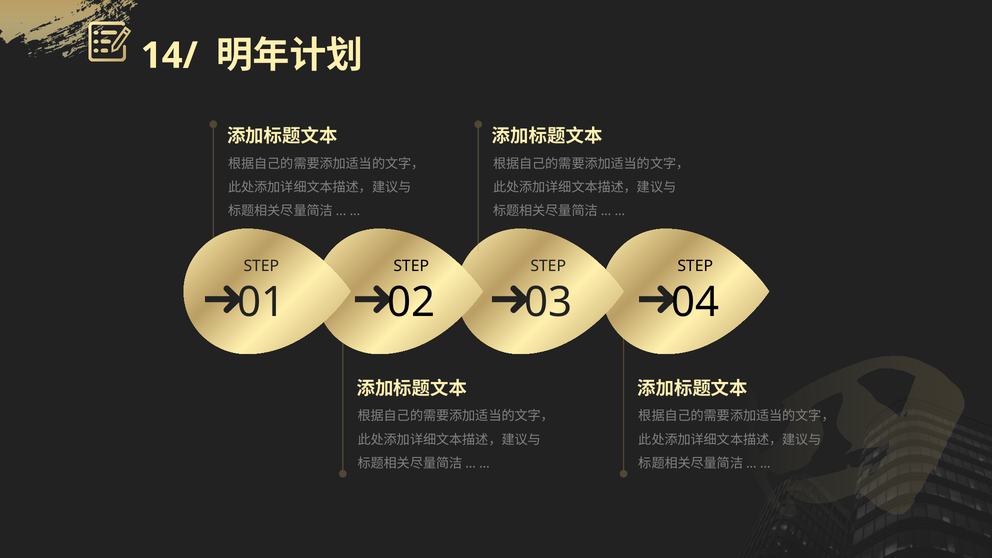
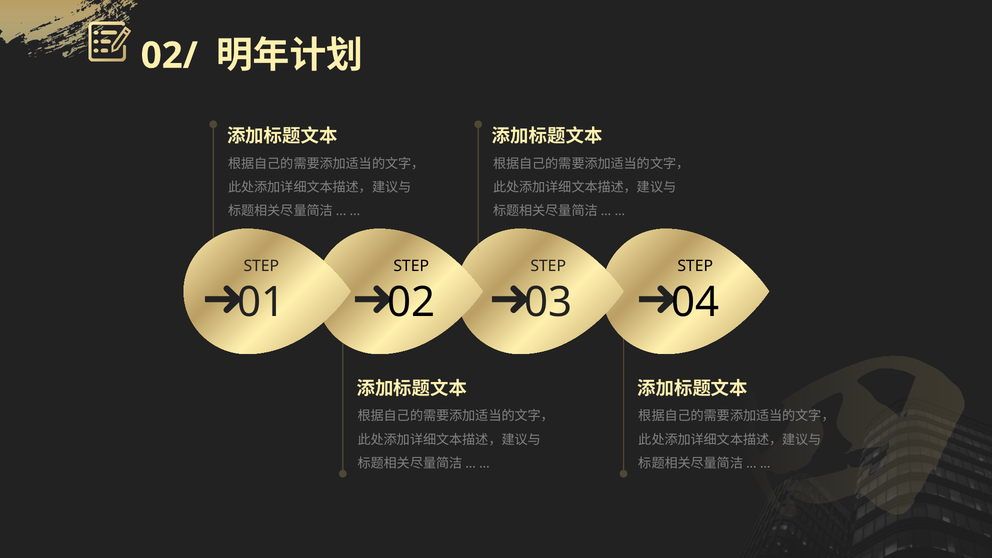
14/: 14/ -> 02/
